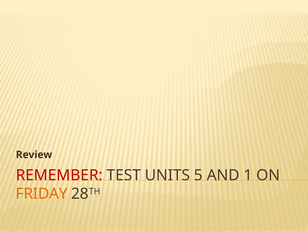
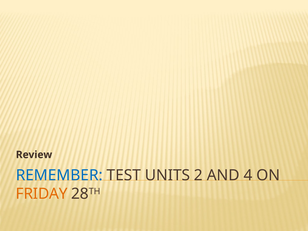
REMEMBER colour: red -> blue
5: 5 -> 2
1: 1 -> 4
